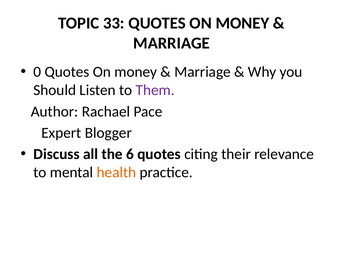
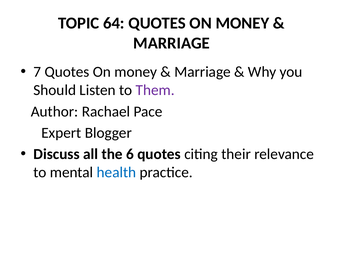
33: 33 -> 64
0: 0 -> 7
health colour: orange -> blue
